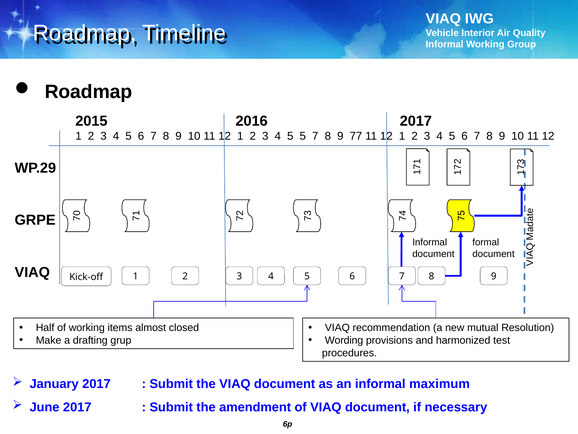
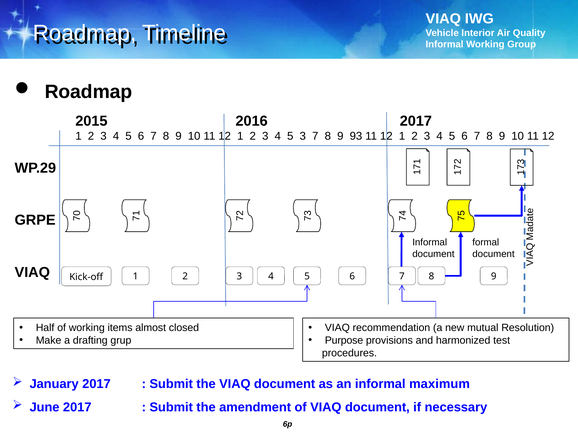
5 5: 5 -> 3
77: 77 -> 93
Wording: Wording -> Purpose
